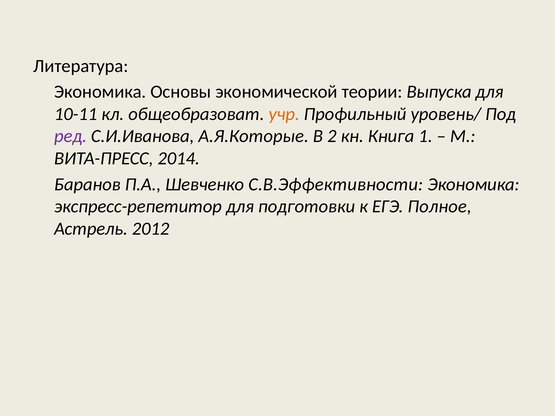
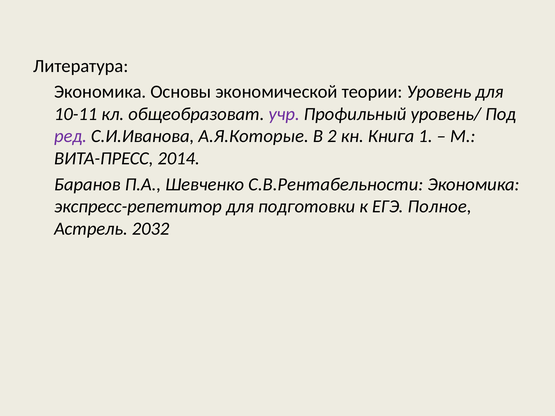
Выпуска: Выпуска -> Уровень
учр colour: orange -> purple
С.В.Эффективности: С.В.Эффективности -> С.В.Рентабельности
2012: 2012 -> 2032
